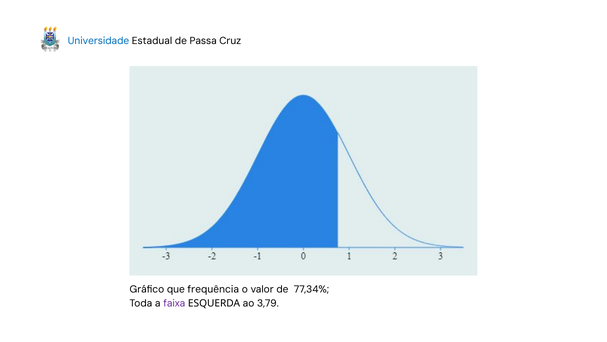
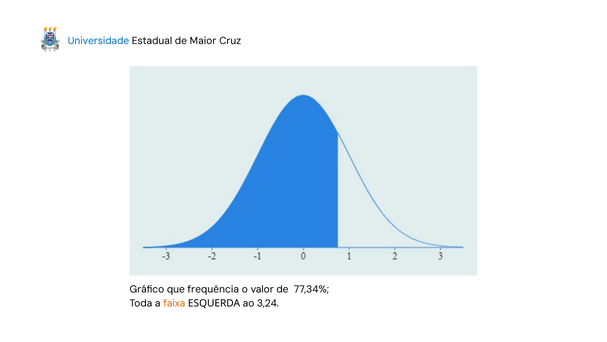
Passa: Passa -> Maior
faixa colour: purple -> orange
3,79: 3,79 -> 3,24
